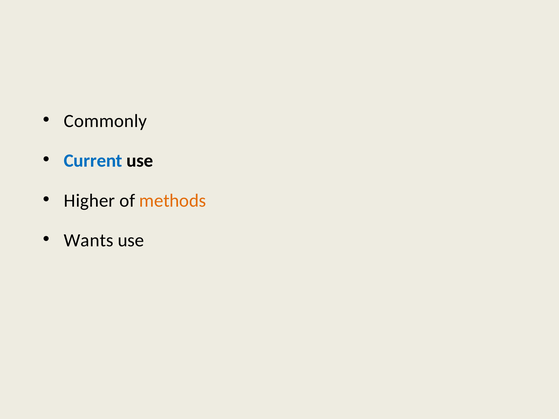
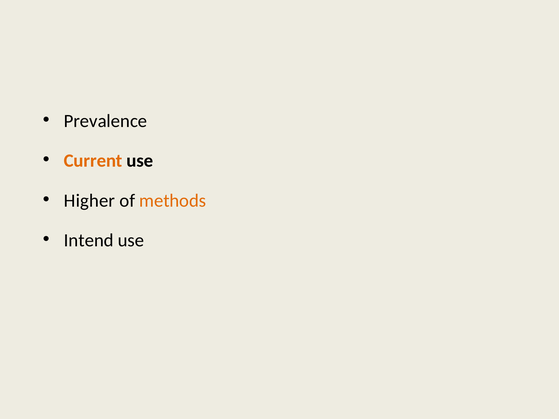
Commonly: Commonly -> Prevalence
Current colour: blue -> orange
Wants: Wants -> Intend
